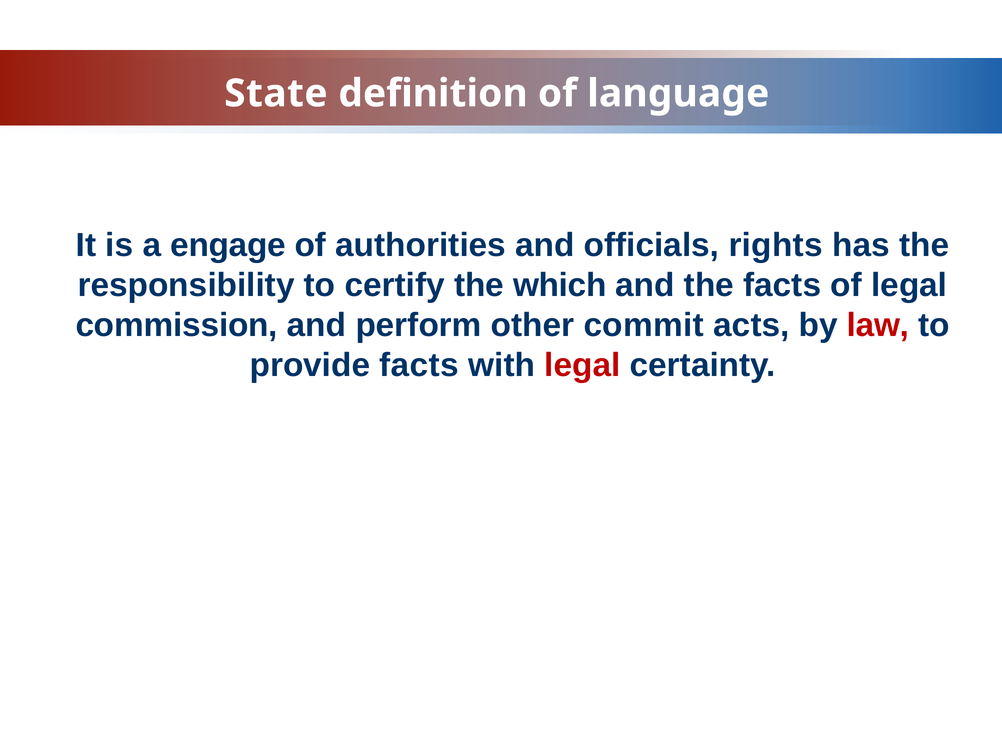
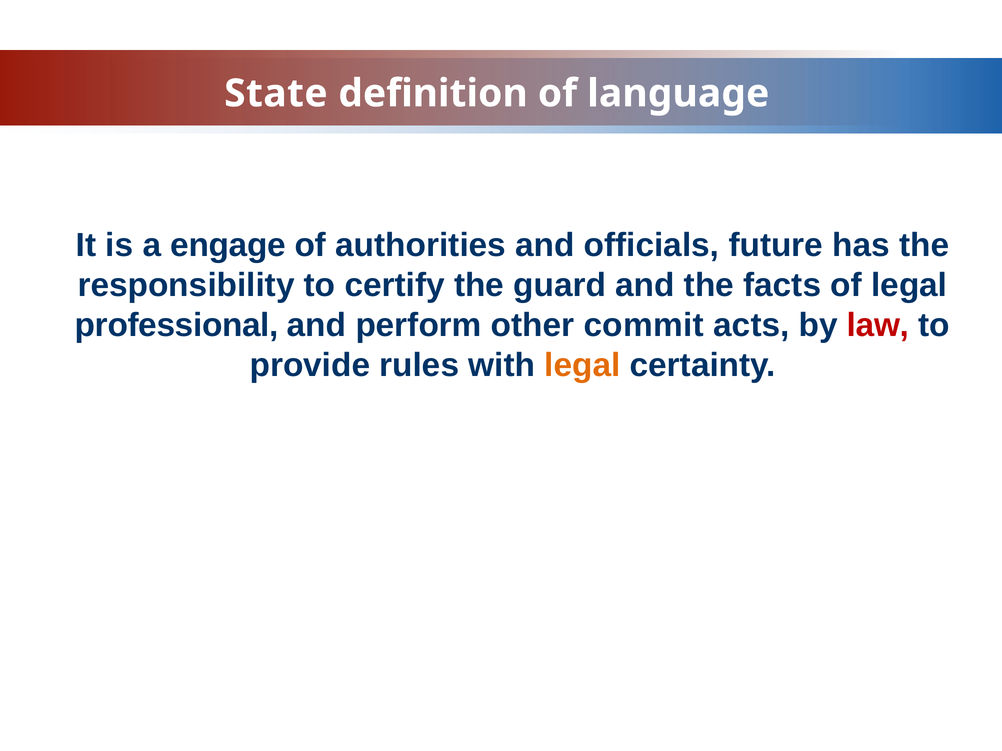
rights: rights -> future
which: which -> guard
commission: commission -> professional
provide facts: facts -> rules
legal at (582, 365) colour: red -> orange
